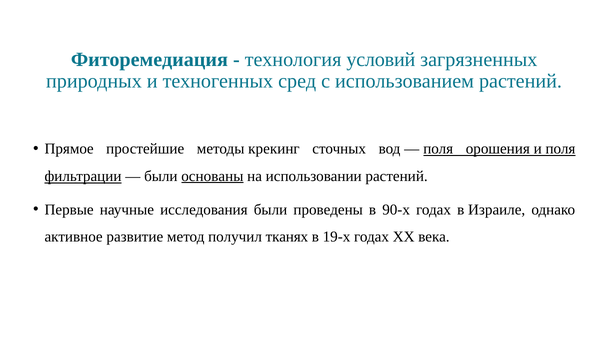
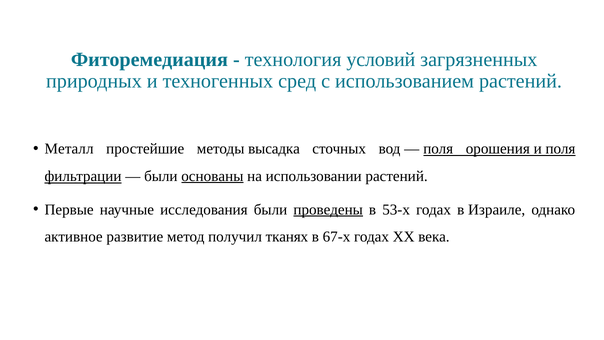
Прямое: Прямое -> Металл
крекинг: крекинг -> высадка
проведены underline: none -> present
90-х: 90-х -> 53-х
19-х: 19-х -> 67-х
